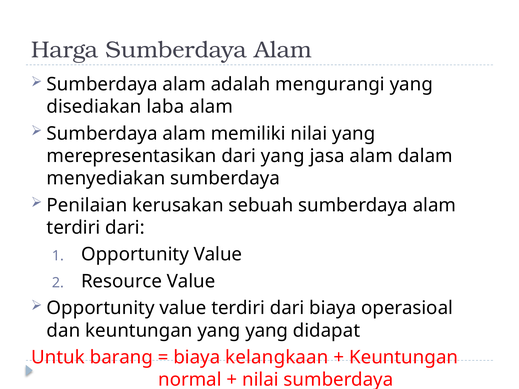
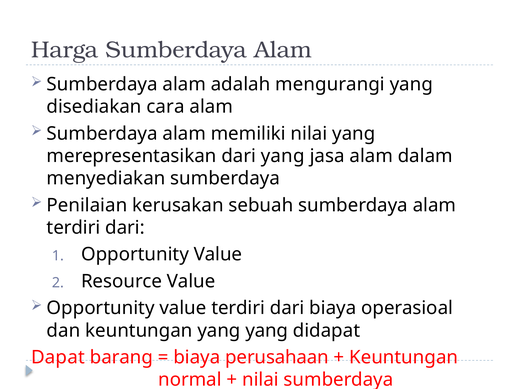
laba: laba -> cara
Untuk: Untuk -> Dapat
kelangkaan: kelangkaan -> perusahaan
